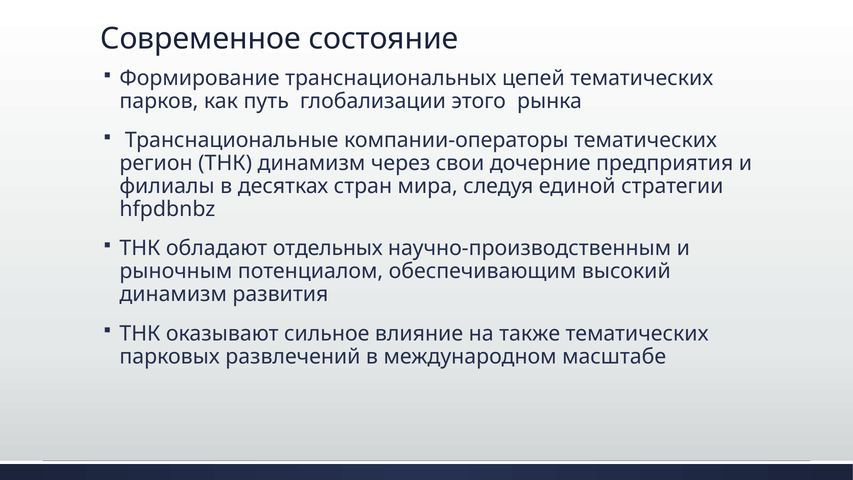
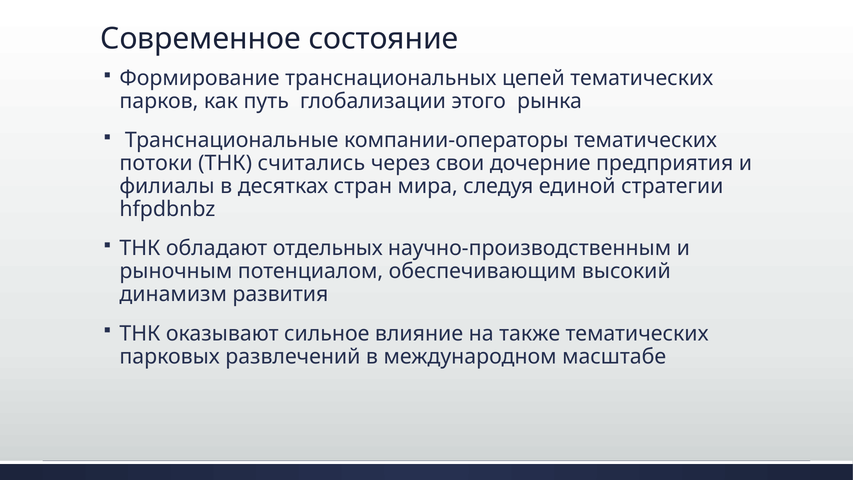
регион: регион -> потоки
ТНК динамизм: динамизм -> считались
